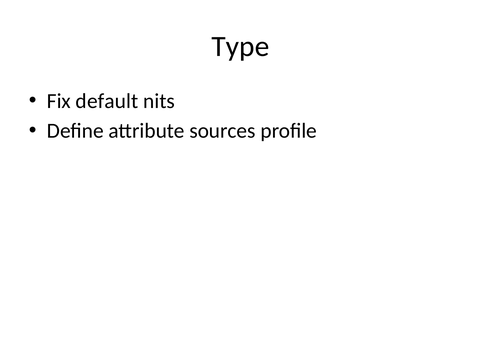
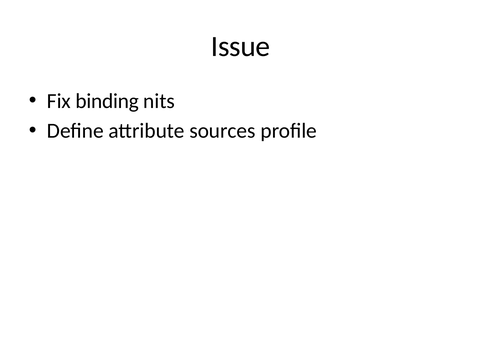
Type: Type -> Issue
default: default -> binding
